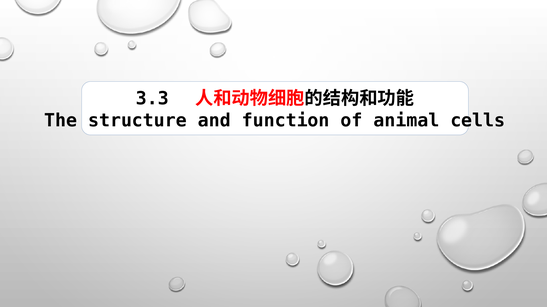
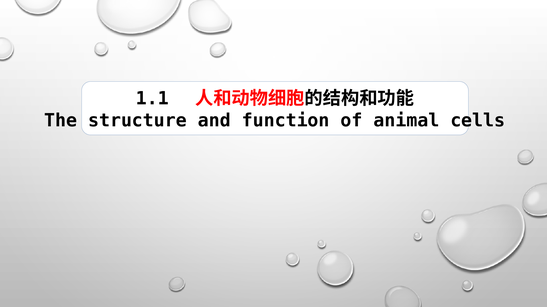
3.3: 3.3 -> 1.1
